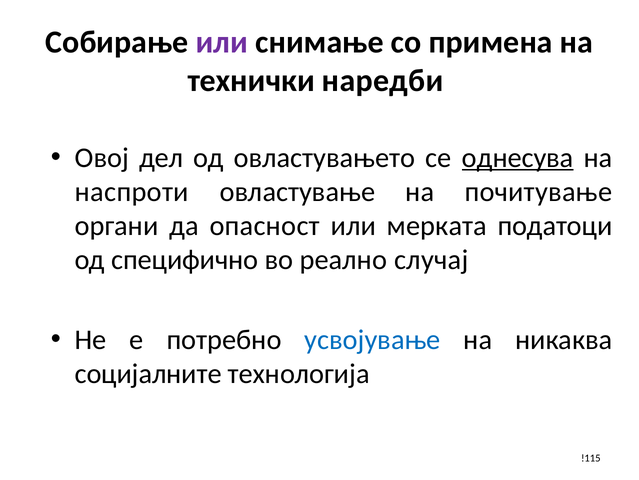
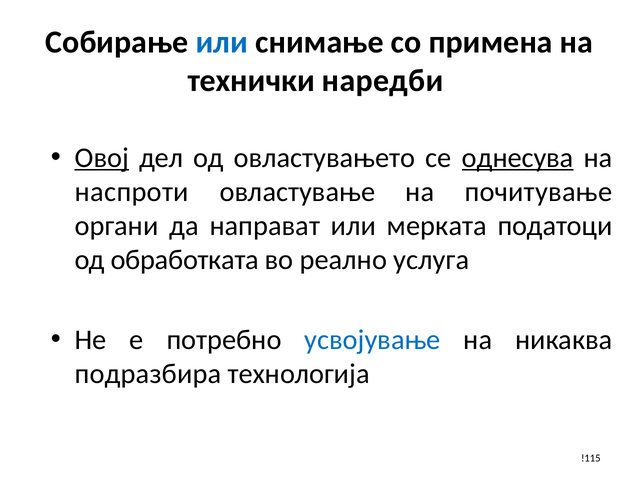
или at (222, 42) colour: purple -> blue
Овој underline: none -> present
опасност: опасност -> направат
специфично: специфично -> обработката
случај: случај -> услуга
социјалните: социјалните -> подразбира
